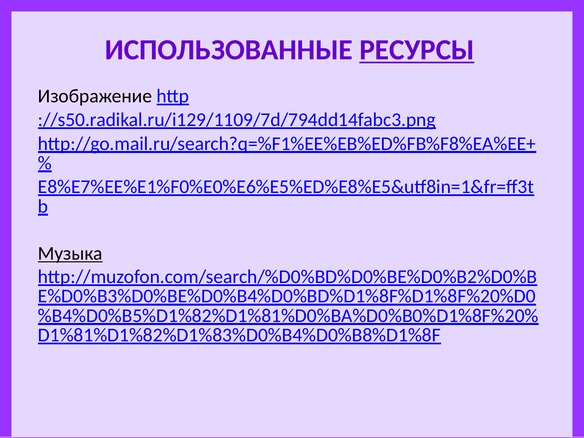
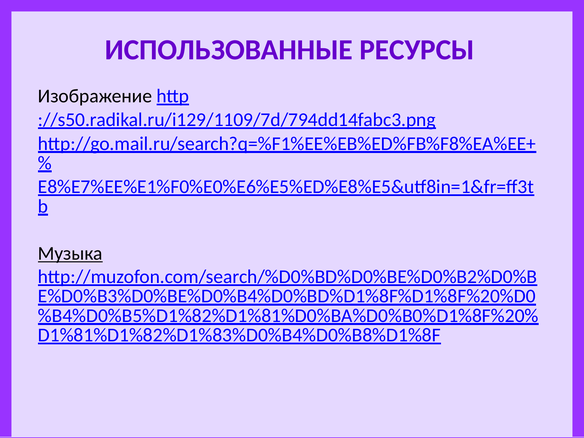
РЕСУРСЫ underline: present -> none
